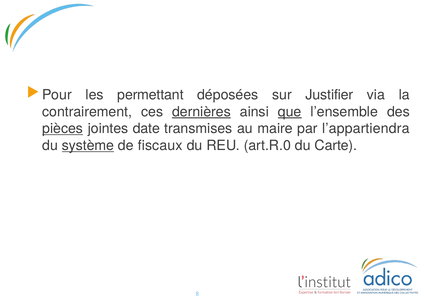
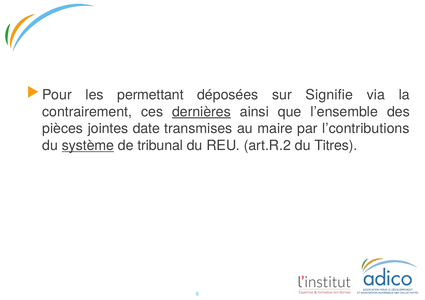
Justifier: Justifier -> Signifie
que underline: present -> none
pièces underline: present -> none
l’appartiendra: l’appartiendra -> l’contributions
fiscaux: fiscaux -> tribunal
art.R.0: art.R.0 -> art.R.2
Carte: Carte -> Titres
